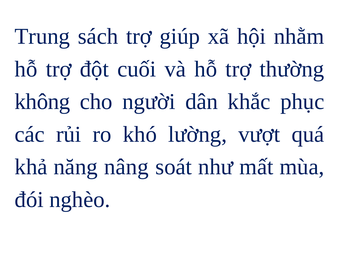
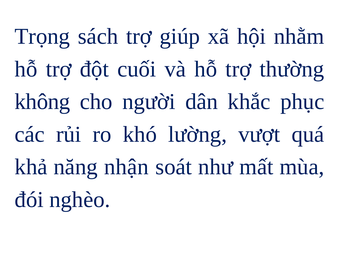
Trung: Trung -> Trọng
nâng: nâng -> nhận
